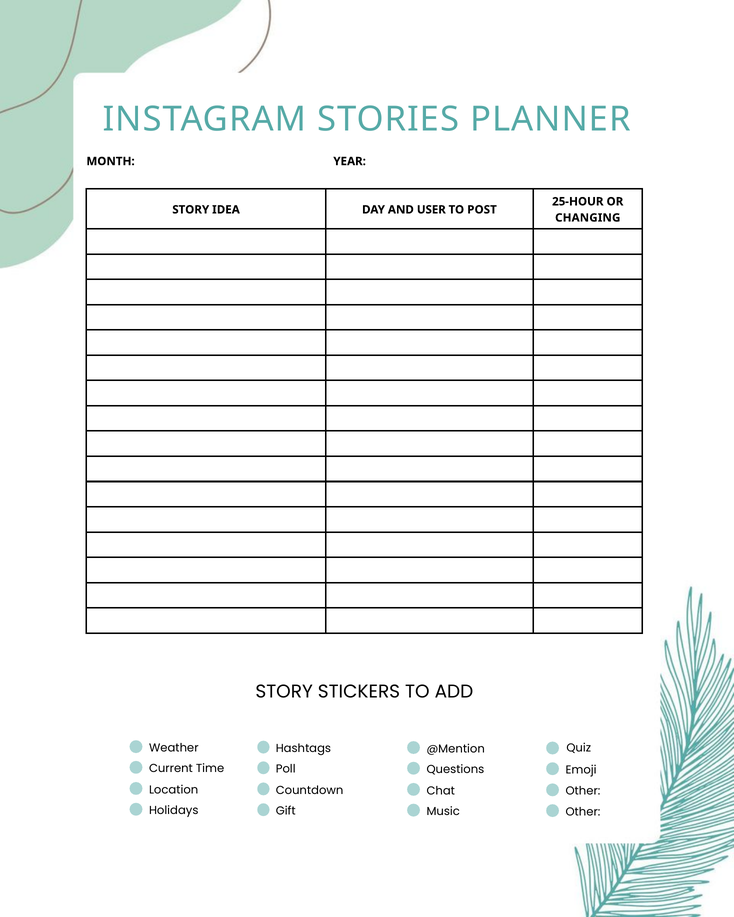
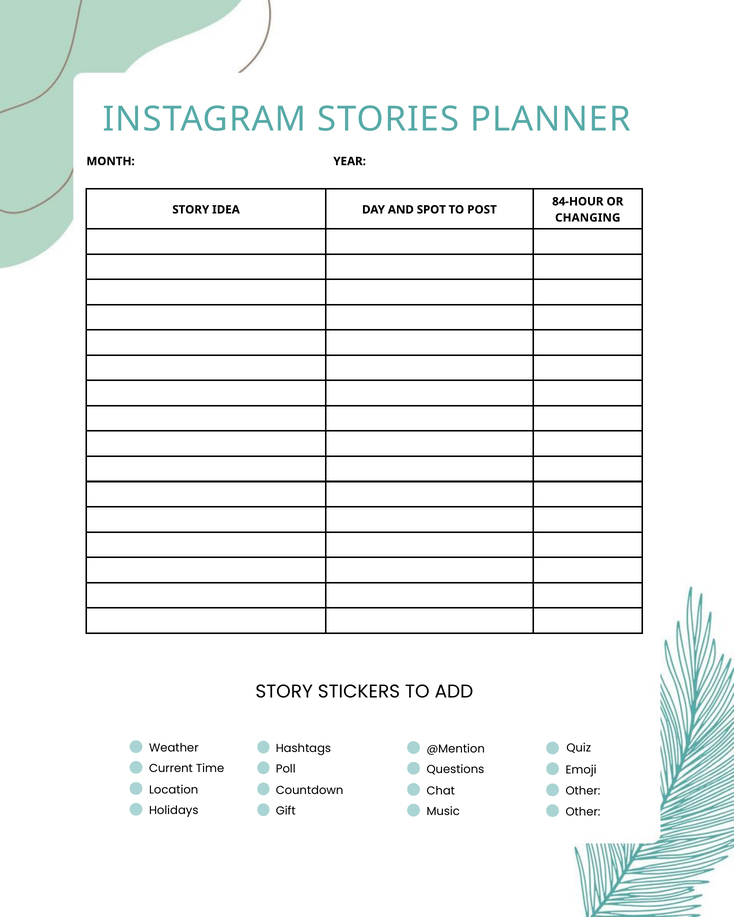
25-HOUR: 25-HOUR -> 84-HOUR
USER: USER -> SPOT
